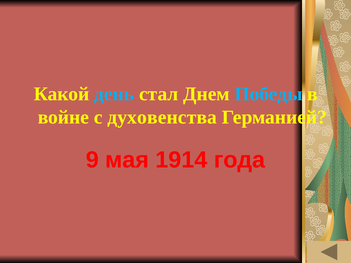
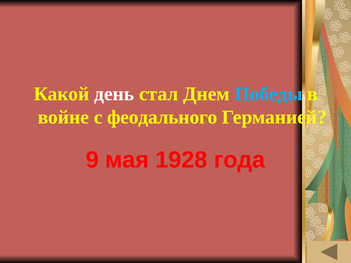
день colour: light blue -> white
духовенства: духовенства -> феодального
1914: 1914 -> 1928
